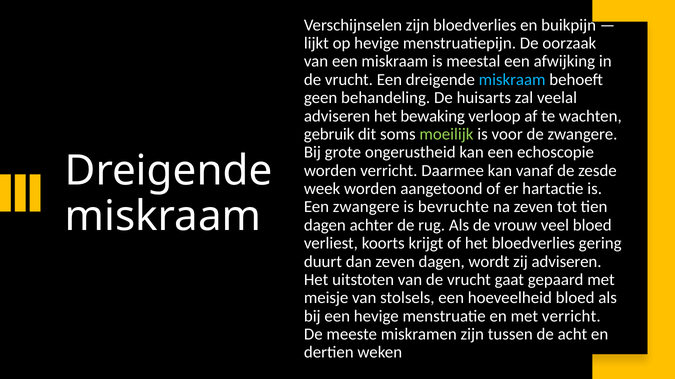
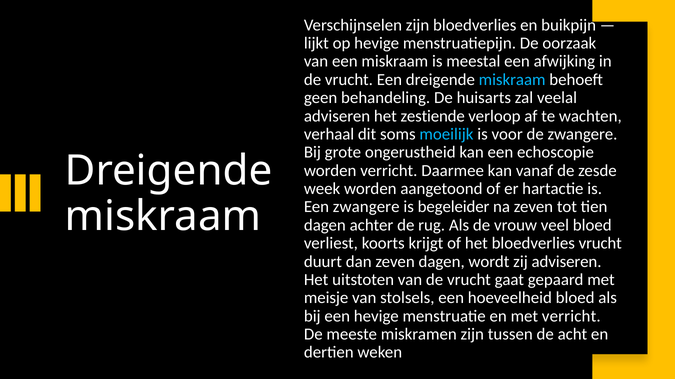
bewaking: bewaking -> zestiende
gebruik: gebruik -> verhaal
moeilijk colour: light green -> light blue
bevruchte: bevruchte -> begeleider
bloedverlies gering: gering -> vrucht
